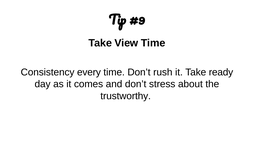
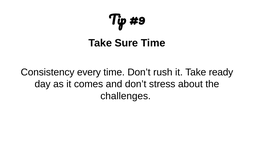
View: View -> Sure
trustworthy: trustworthy -> challenges
